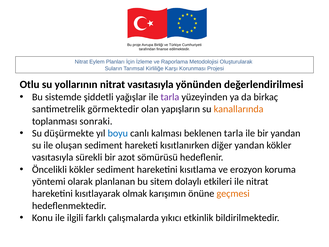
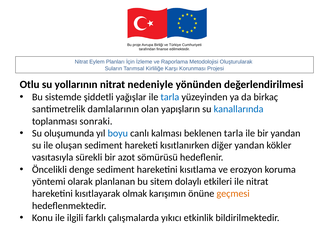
nitrat vasıtasıyla: vasıtasıyla -> nedeniyle
tarla at (170, 97) colour: purple -> blue
görmektedir: görmektedir -> damlalarının
kanallarında colour: orange -> blue
düşürmekte: düşürmekte -> oluşumunda
Öncelikli kökler: kökler -> denge
